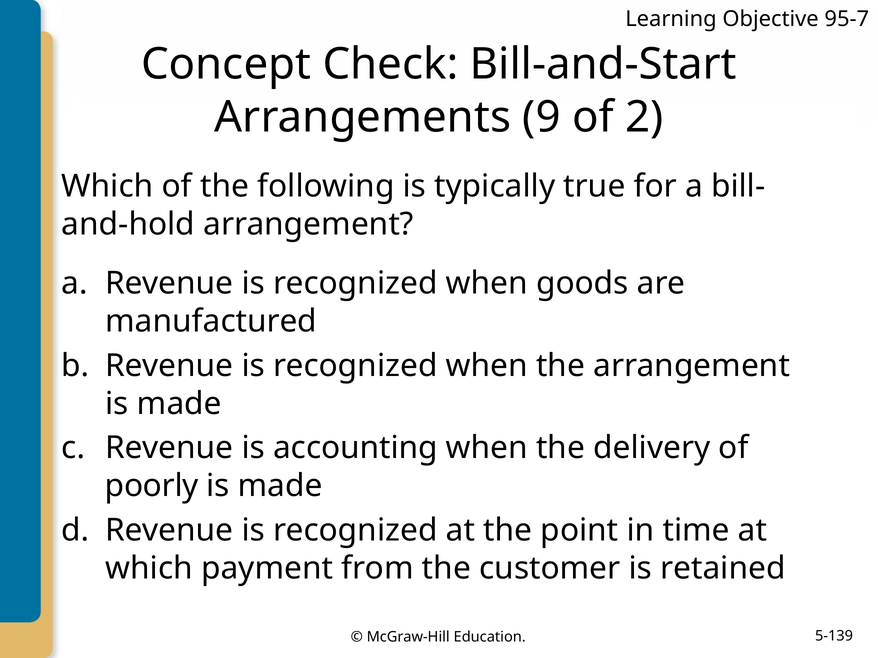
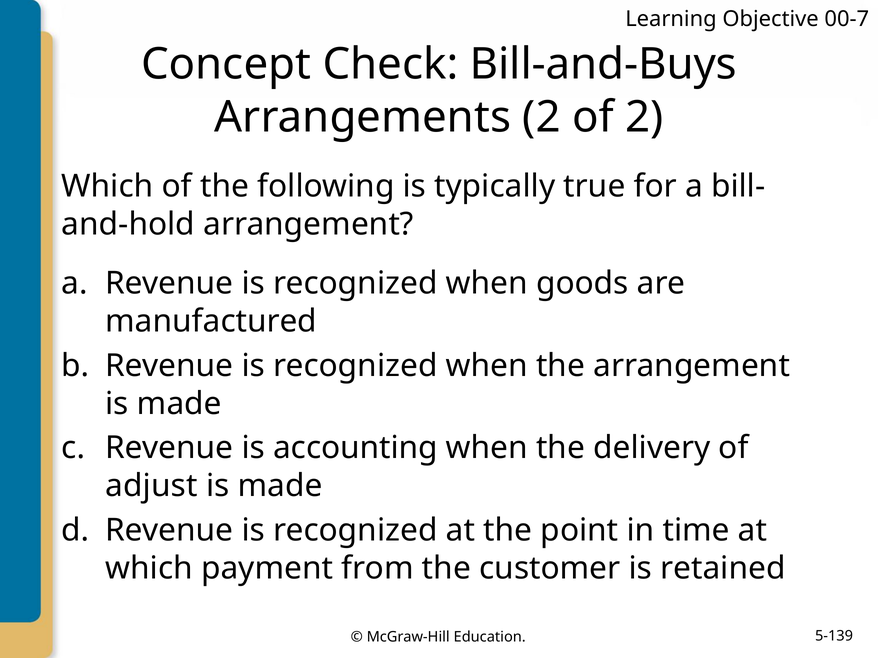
95-7: 95-7 -> 00-7
Bill-and-Start: Bill-and-Start -> Bill-and-Buys
Arrangements 9: 9 -> 2
poorly: poorly -> adjust
